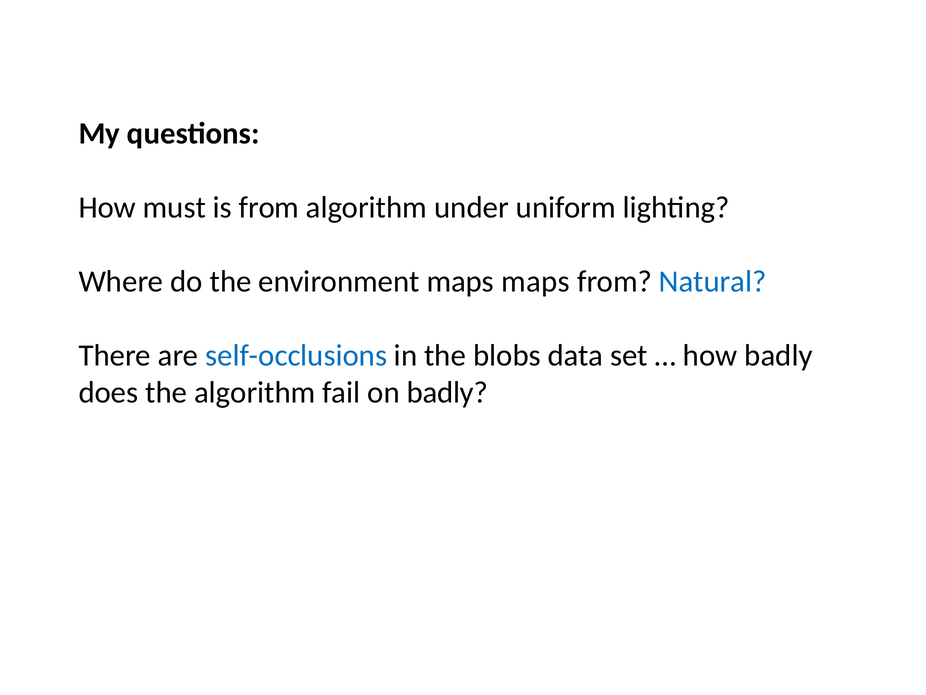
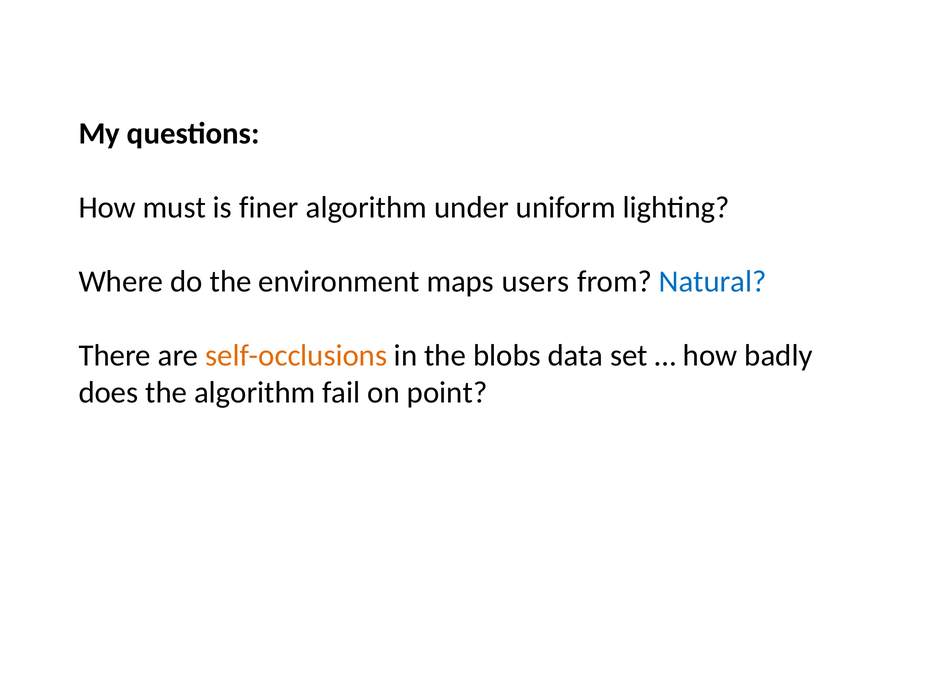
is from: from -> finer
maps maps: maps -> users
self-occlusions colour: blue -> orange
on badly: badly -> point
